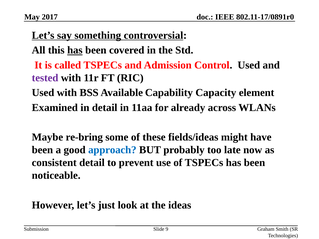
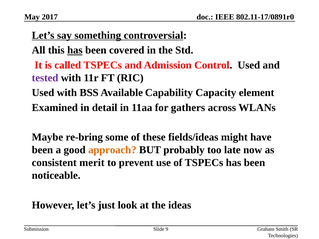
already: already -> gathers
approach colour: blue -> orange
consistent detail: detail -> merit
